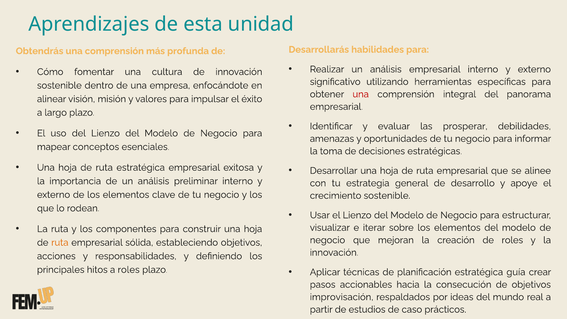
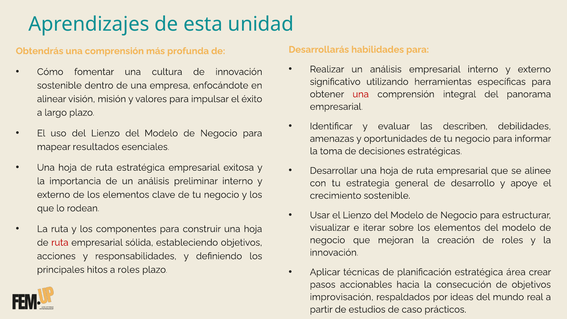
prosperar: prosperar -> describen
conceptos: conceptos -> resultados
ruta at (60, 242) colour: orange -> red
guía: guía -> área
